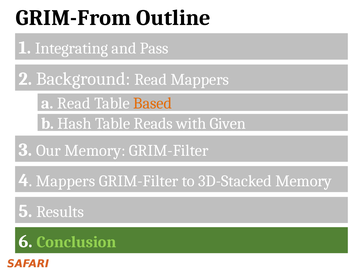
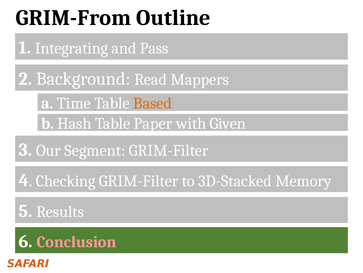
a Read: Read -> Time
Reads: Reads -> Paper
Our Memory: Memory -> Segment
4 Mappers: Mappers -> Checking
Conclusion colour: light green -> pink
